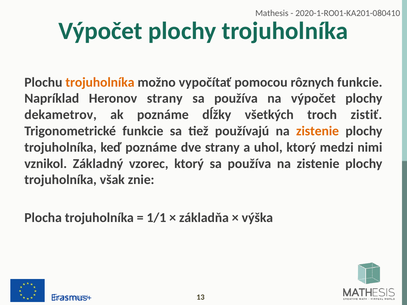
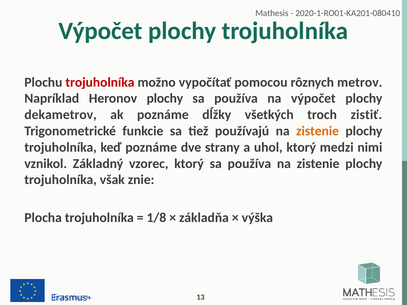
trojuholníka at (100, 82) colour: orange -> red
rôznych funkcie: funkcie -> metrov
Heronov strany: strany -> plochy
1/1: 1/1 -> 1/8
